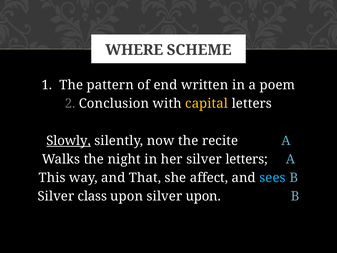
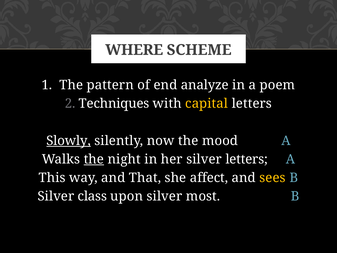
written: written -> analyze
Conclusion: Conclusion -> Techniques
recite: recite -> mood
the at (94, 159) underline: none -> present
sees colour: light blue -> yellow
silver upon: upon -> most
